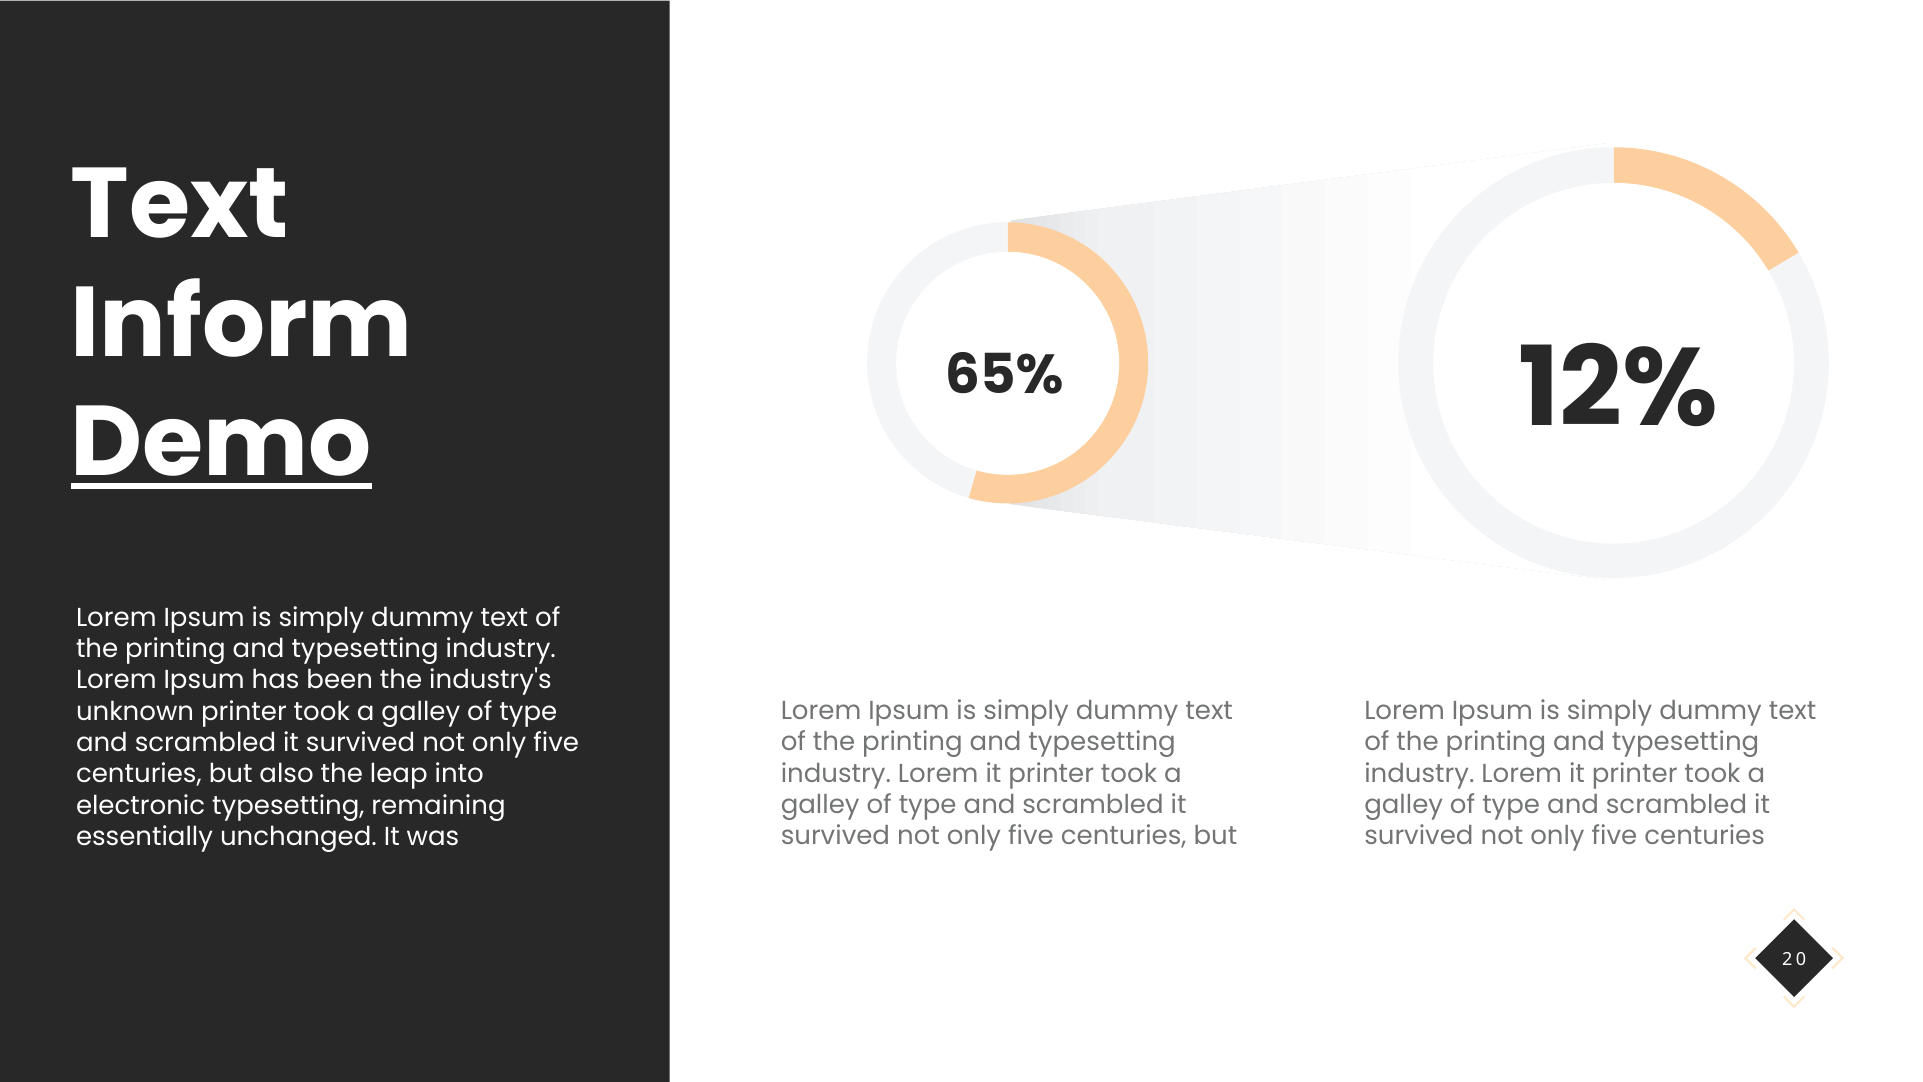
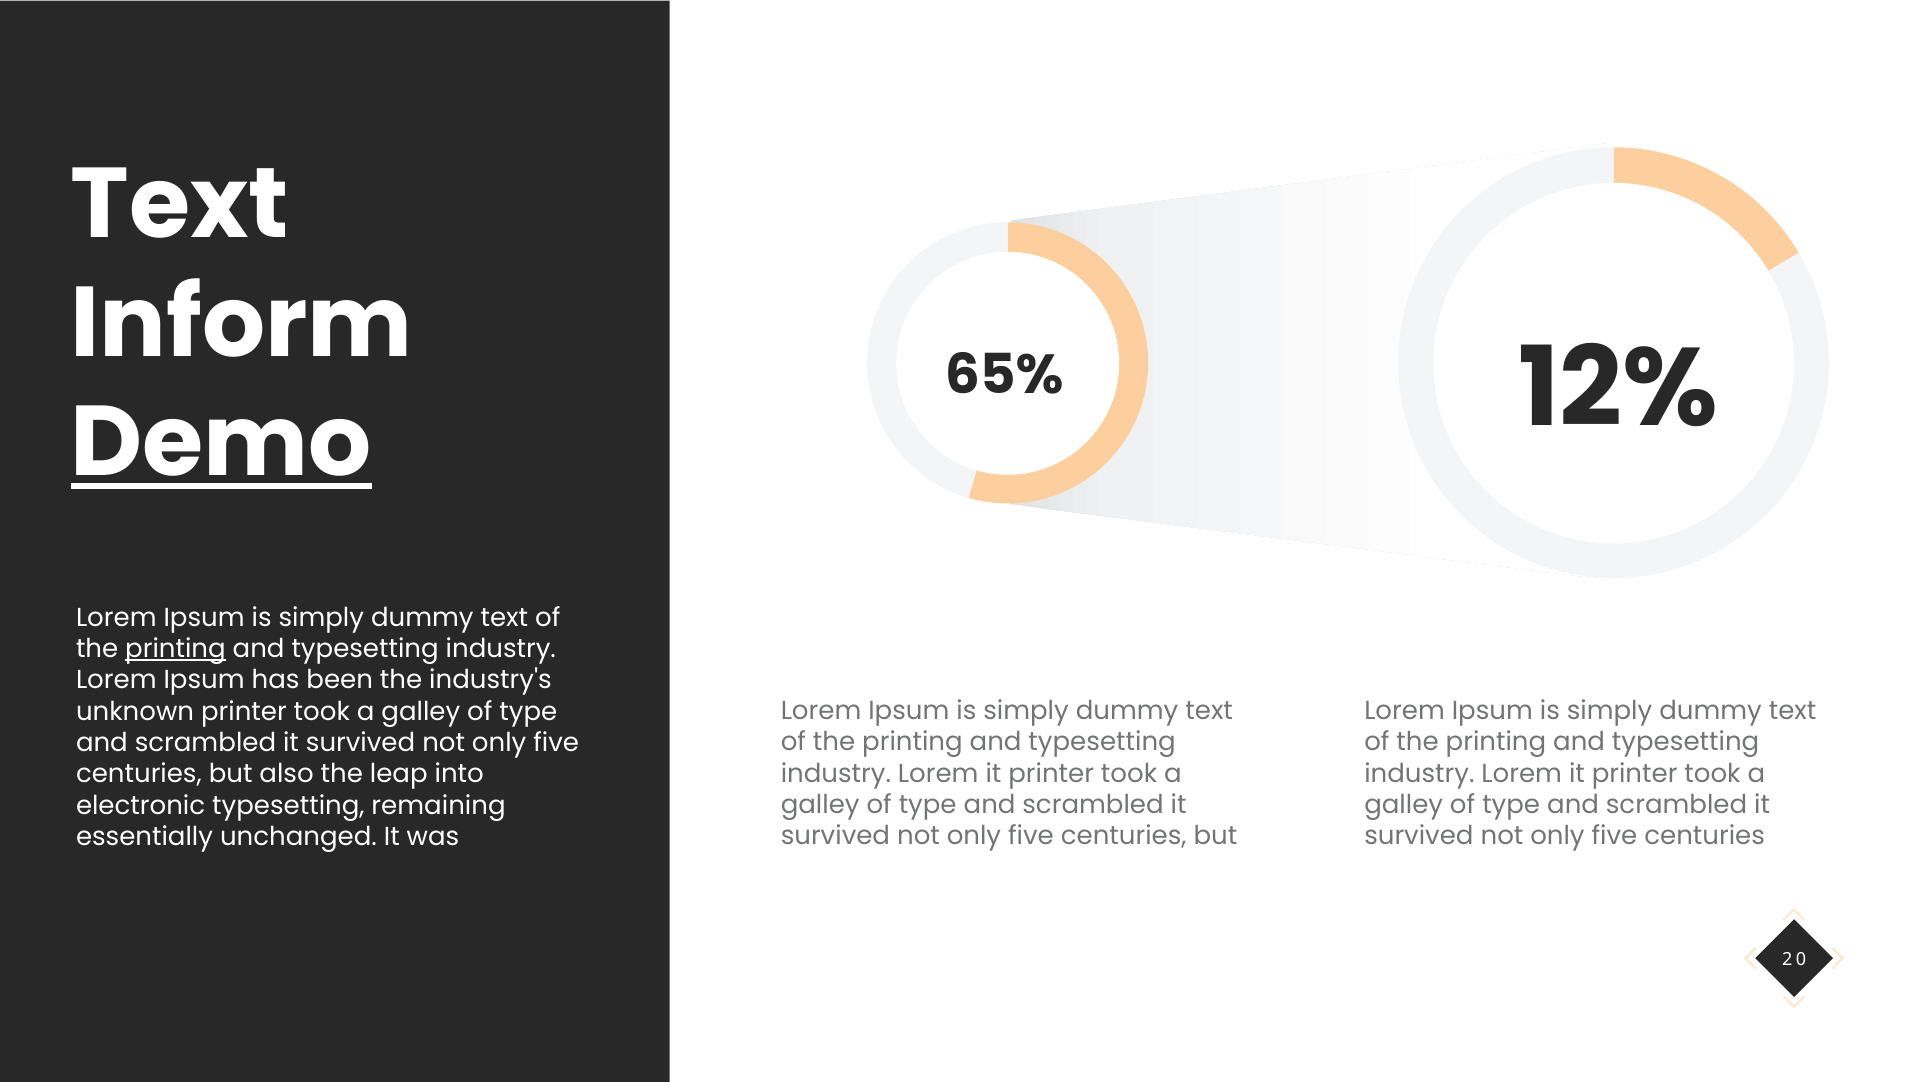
printing at (175, 649) underline: none -> present
